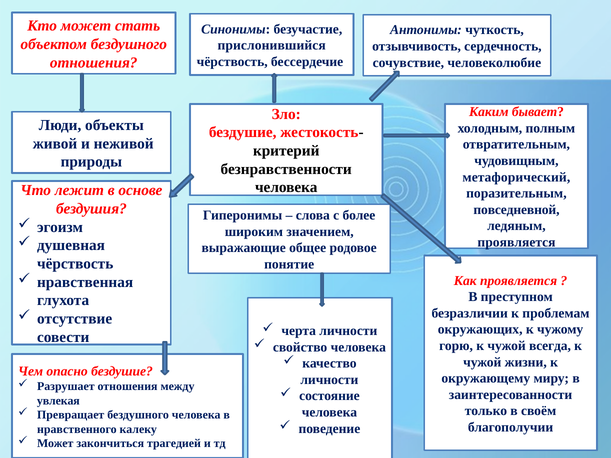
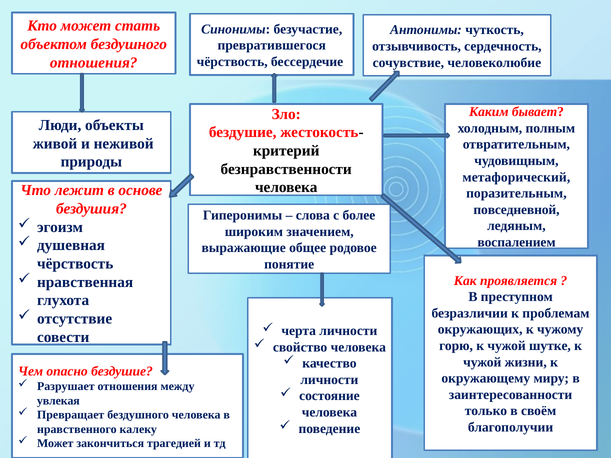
прислонившийся: прислонившийся -> превратившегося
проявляется at (516, 242): проявляется -> воспалением
всегда: всегда -> шутке
